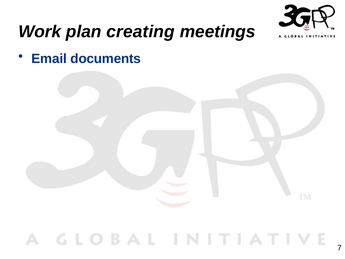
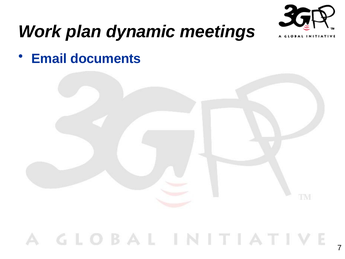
creating: creating -> dynamic
